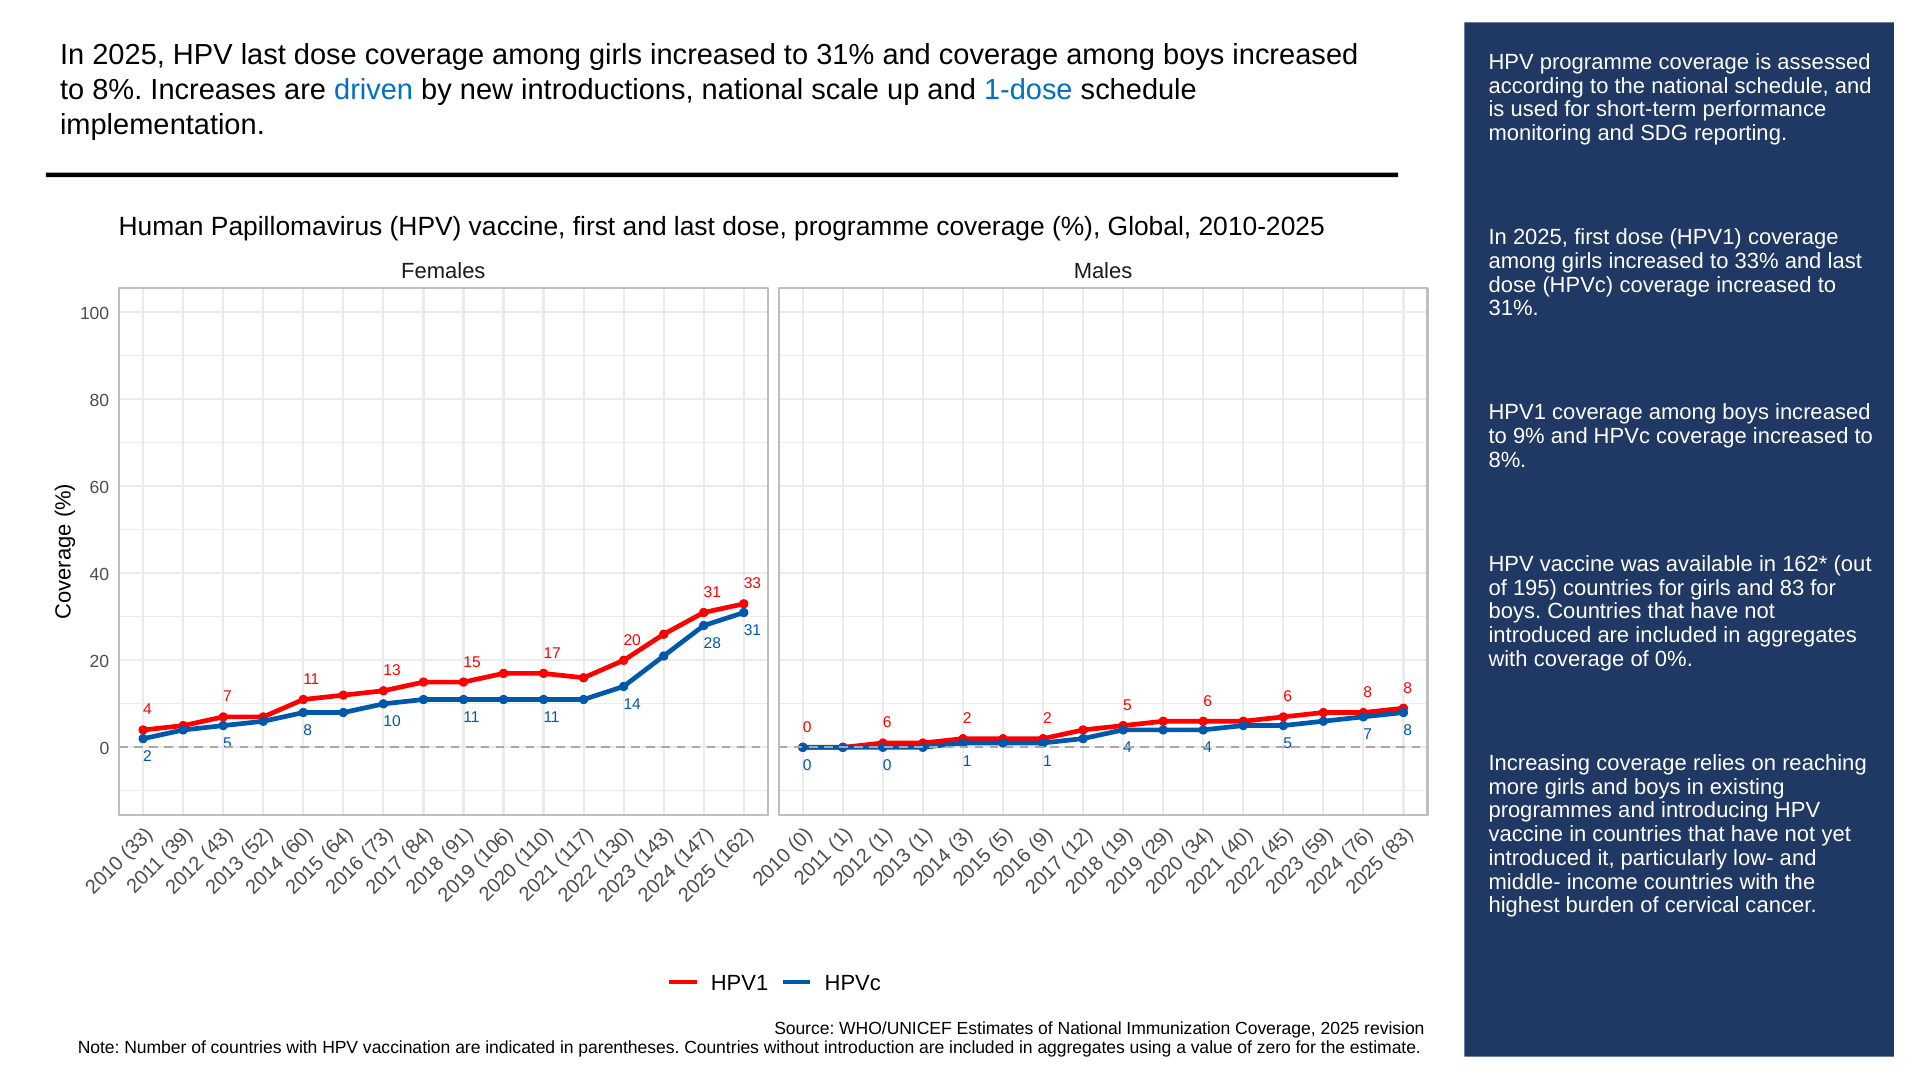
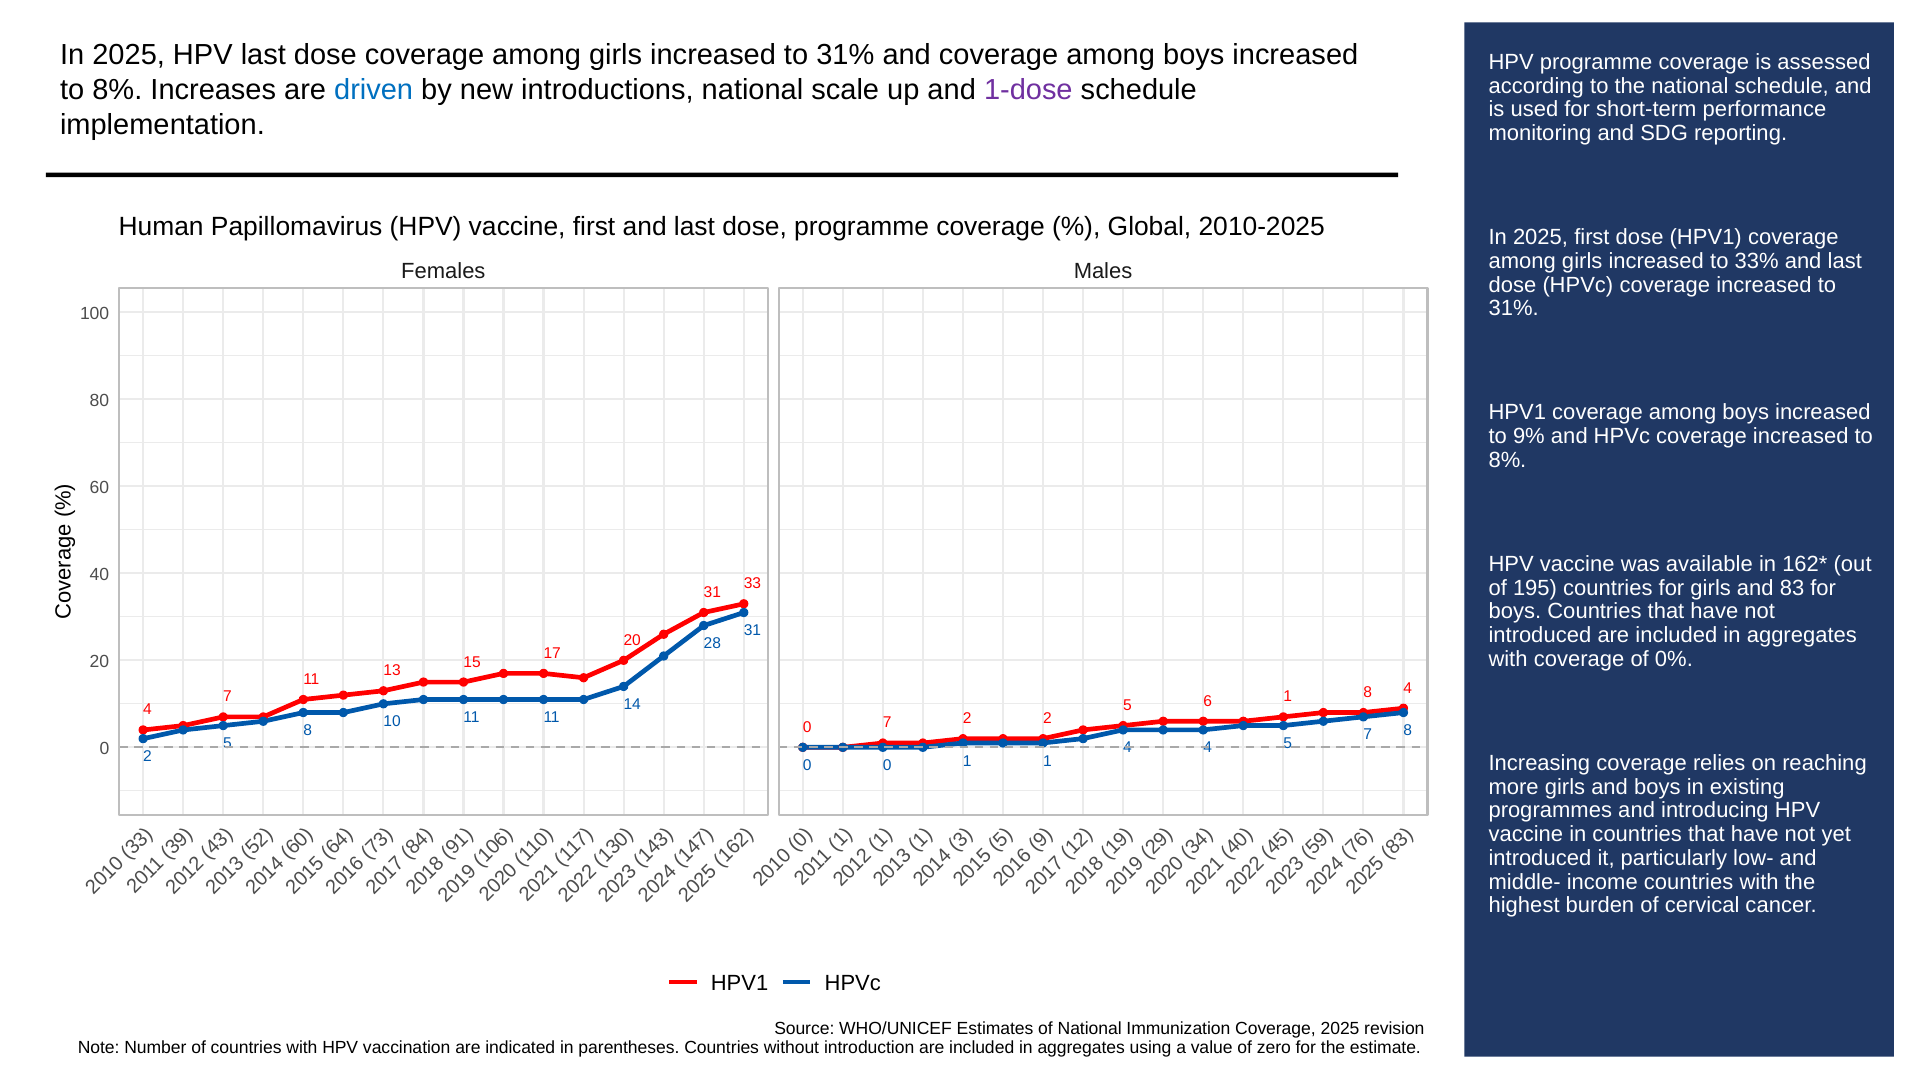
1-dose colour: blue -> purple
6 6: 6 -> 1
8 at (1408, 688): 8 -> 4
6 at (887, 723): 6 -> 7
